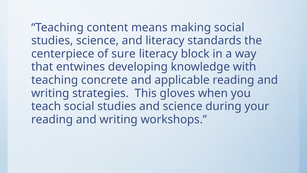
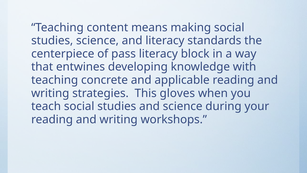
sure: sure -> pass
